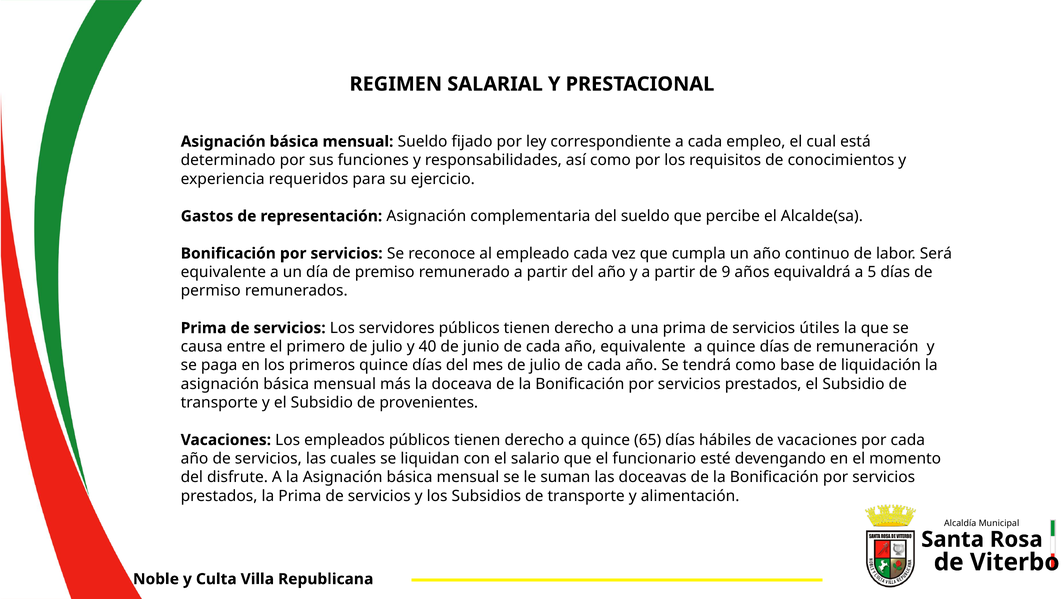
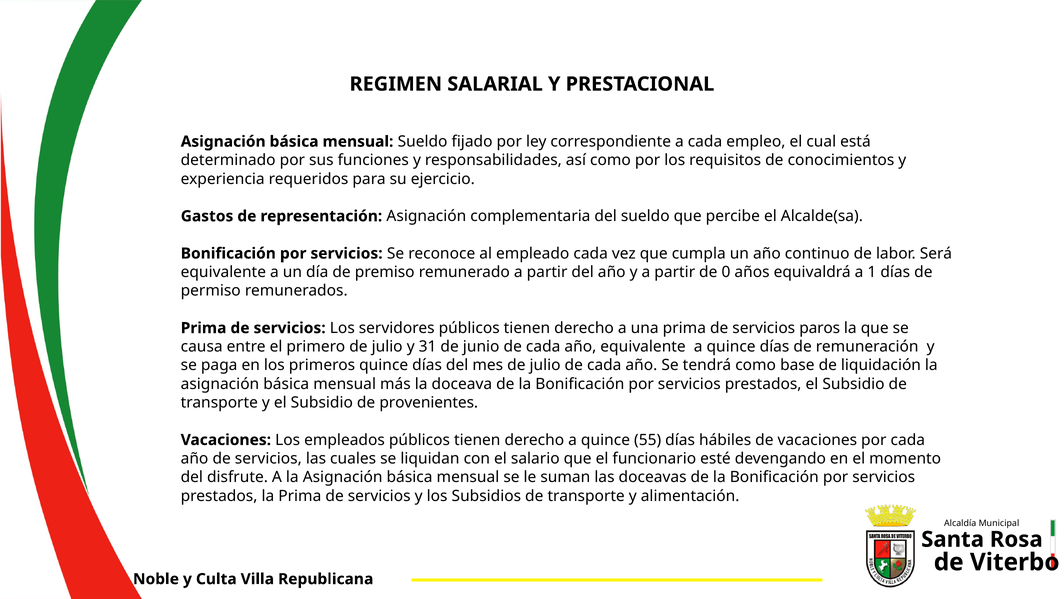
9: 9 -> 0
5: 5 -> 1
útiles: útiles -> paros
40: 40 -> 31
65: 65 -> 55
